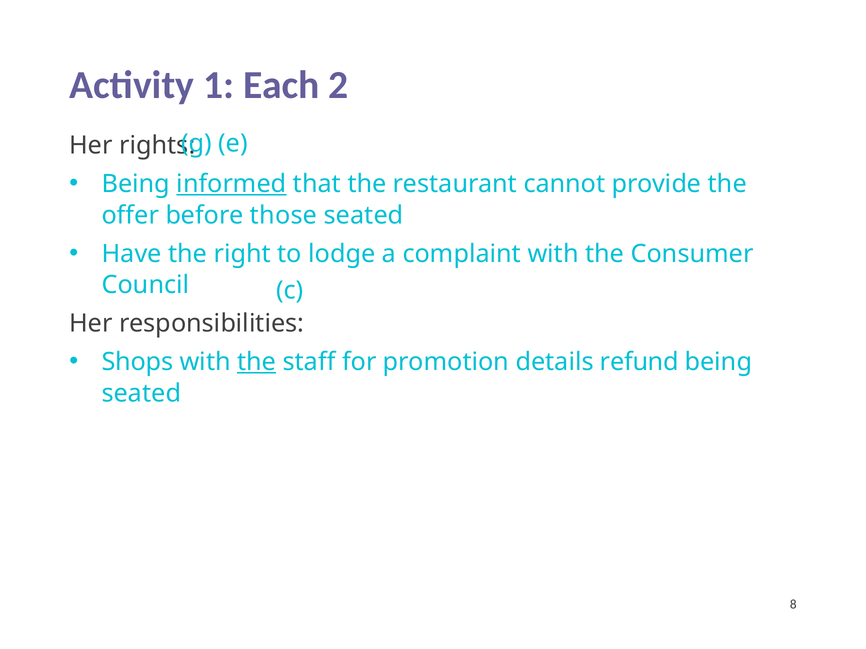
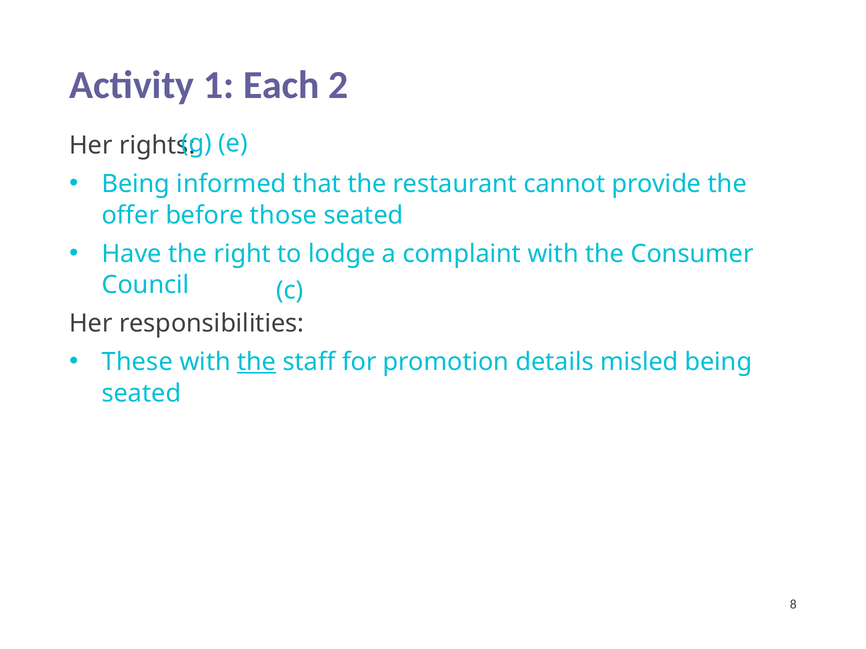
informed underline: present -> none
Shops: Shops -> These
refund: refund -> misled
